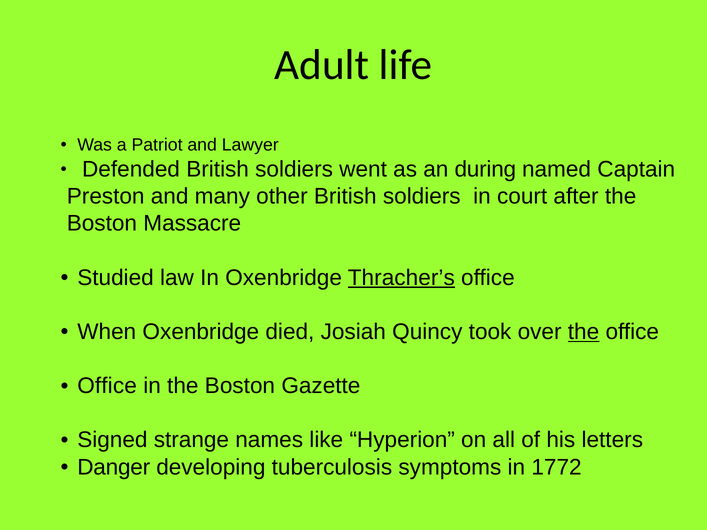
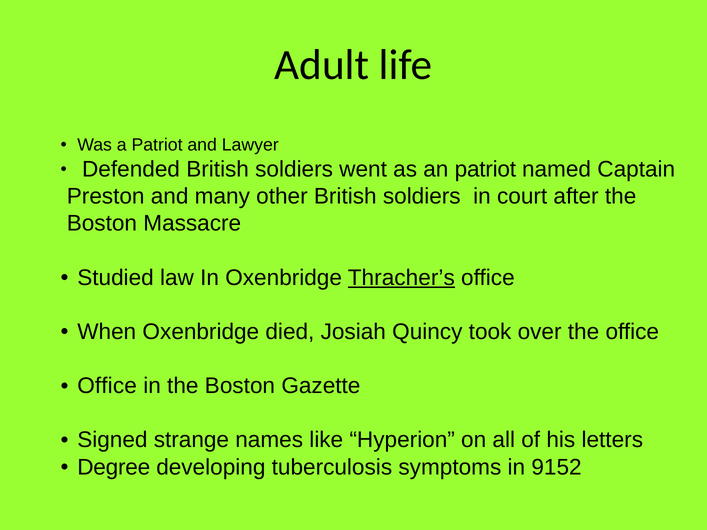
an during: during -> patriot
the at (584, 332) underline: present -> none
Danger: Danger -> Degree
1772: 1772 -> 9152
